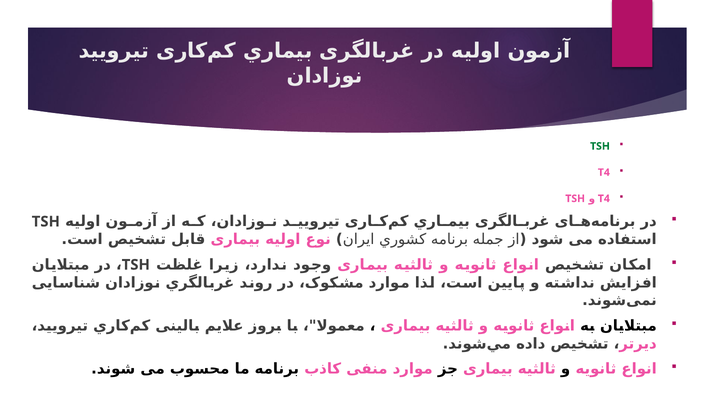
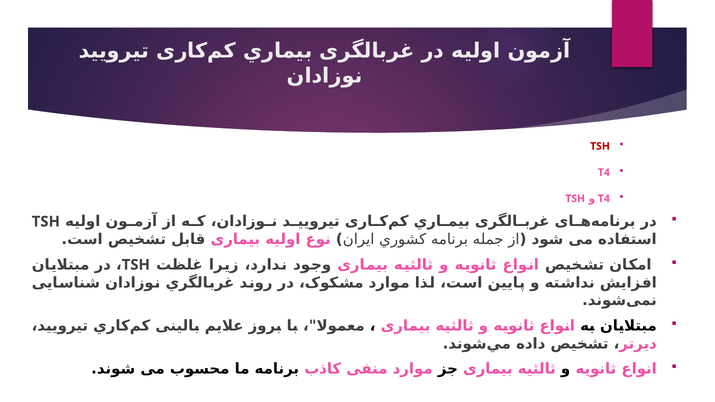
TSH at (600, 146) colour: green -> red
